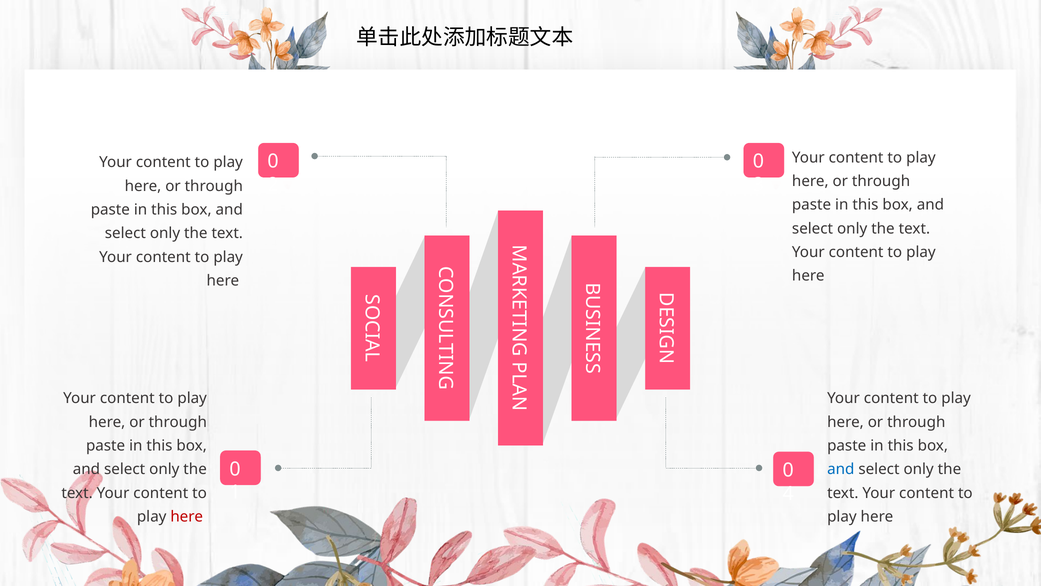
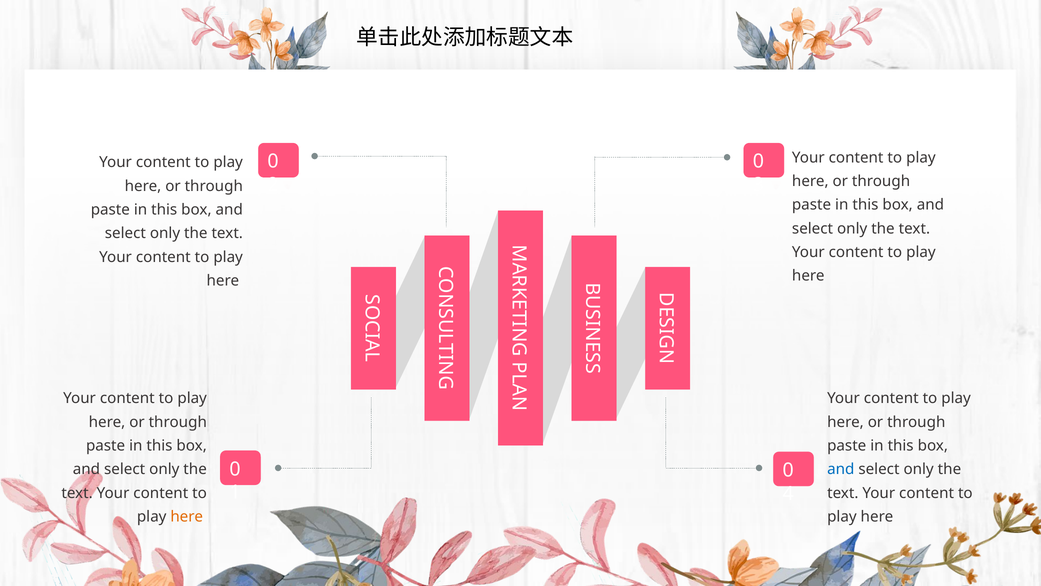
here at (187, 516) colour: red -> orange
